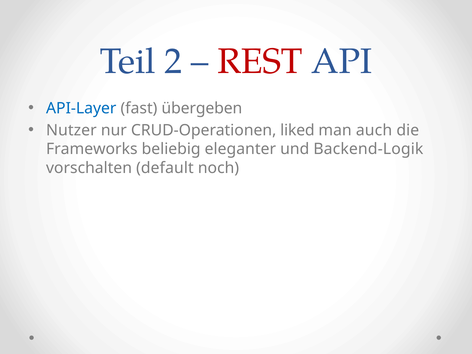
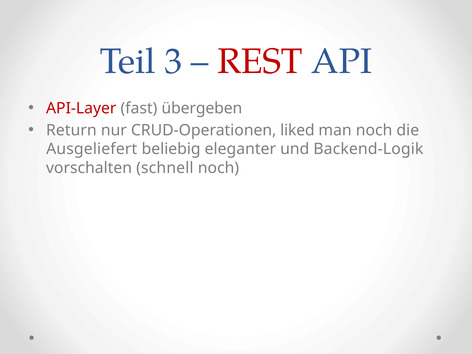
2: 2 -> 3
API-Layer colour: blue -> red
Nutzer: Nutzer -> Return
man auch: auch -> noch
Frameworks: Frameworks -> Ausgeliefert
default: default -> schnell
